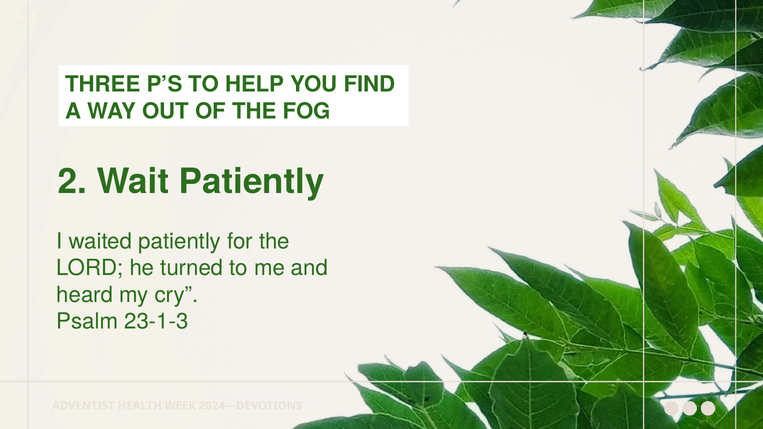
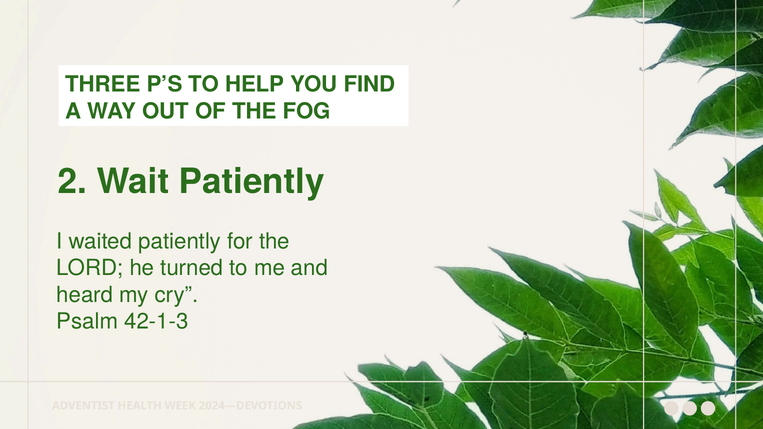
23-1-3: 23-1-3 -> 42-1-3
